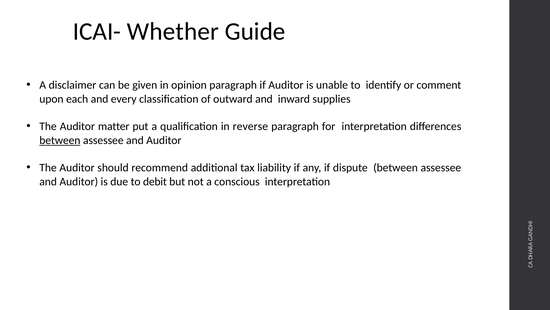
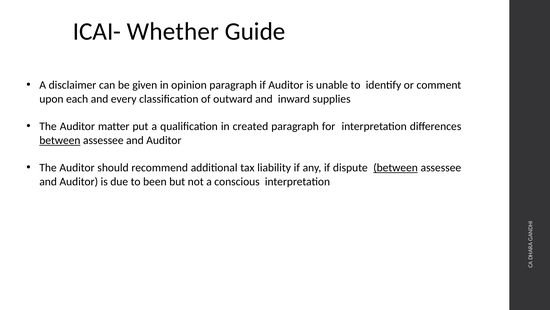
reverse: reverse -> created
between at (396, 168) underline: none -> present
debit: debit -> been
